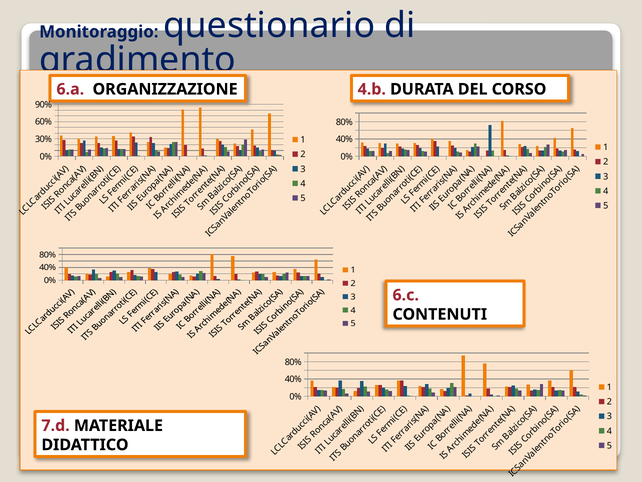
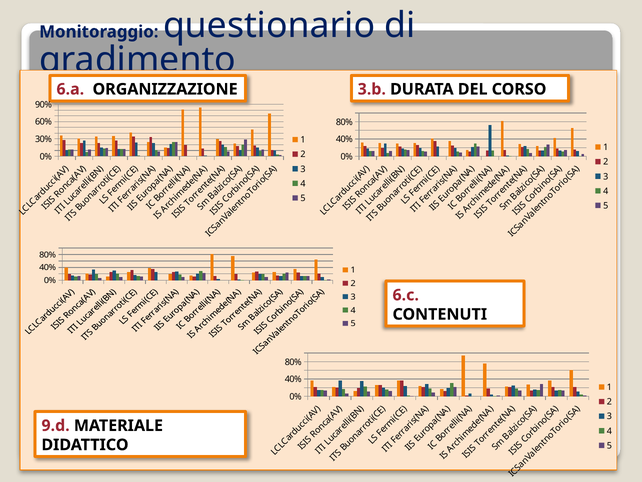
4.b: 4.b -> 3.b
7.d: 7.d -> 9.d
